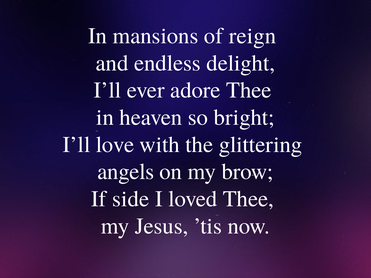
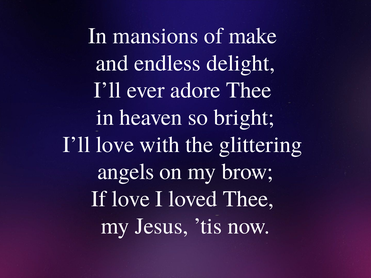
reign: reign -> make
If side: side -> love
